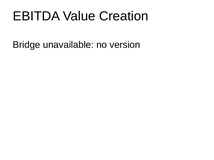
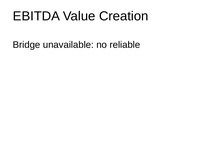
version: version -> reliable
